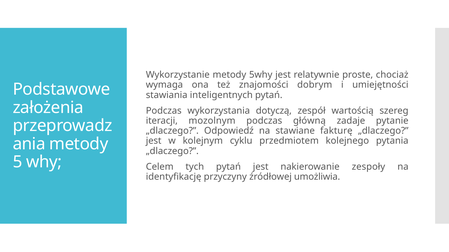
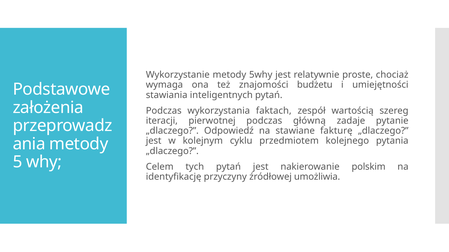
dobrym: dobrym -> budżetu
dotyczą: dotyczą -> faktach
mozolnym: mozolnym -> pierwotnej
zespoły: zespoły -> polskim
